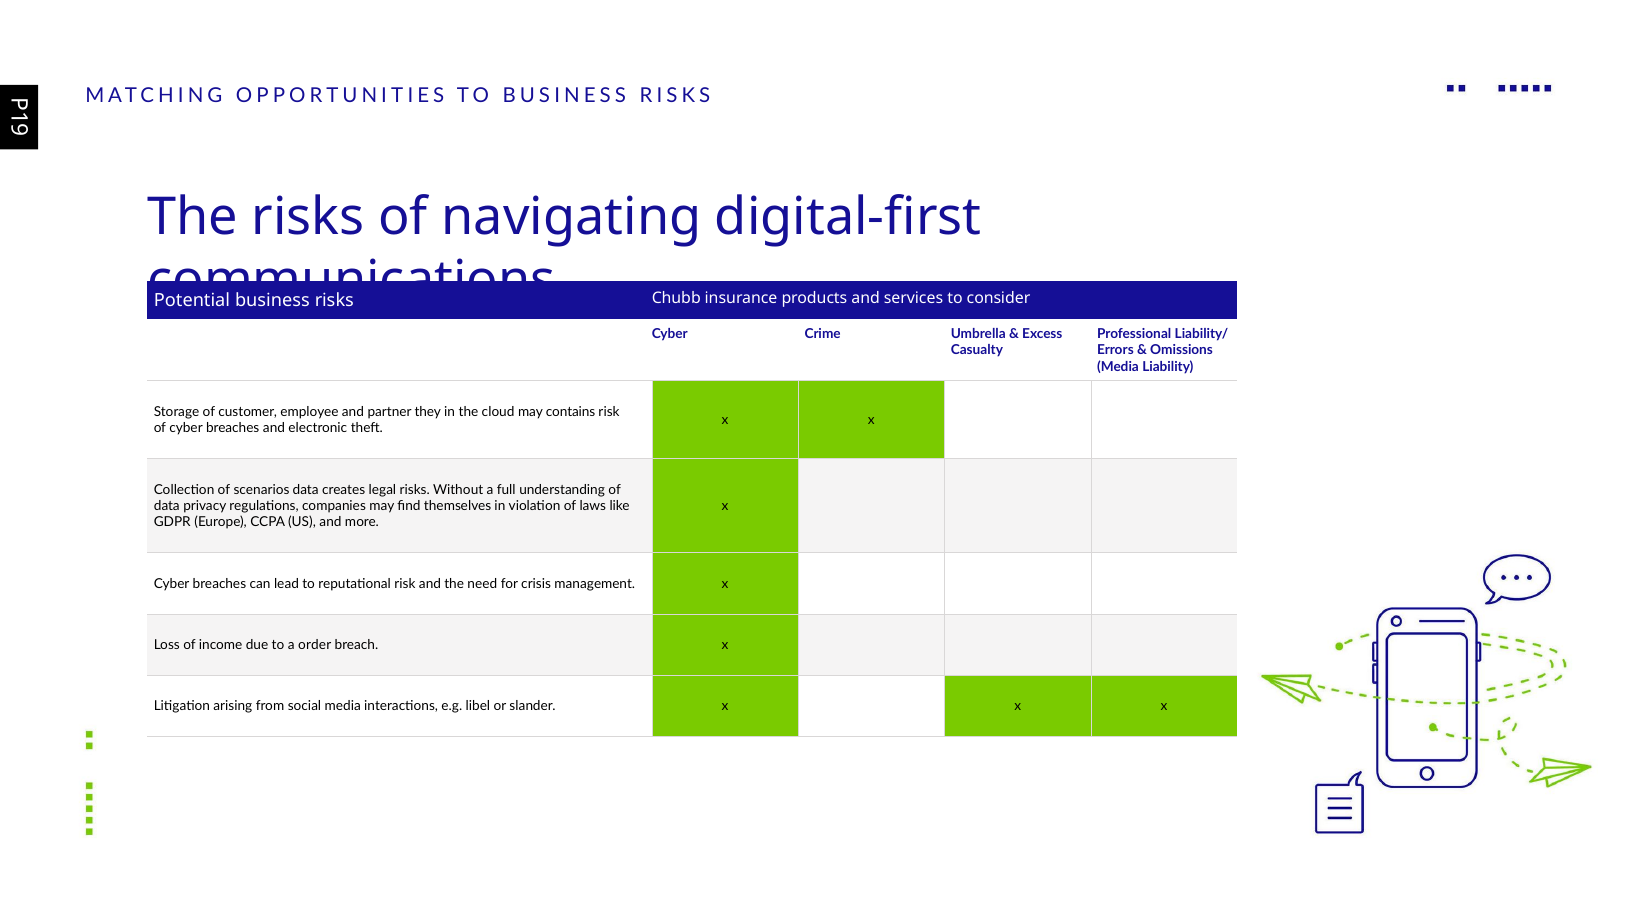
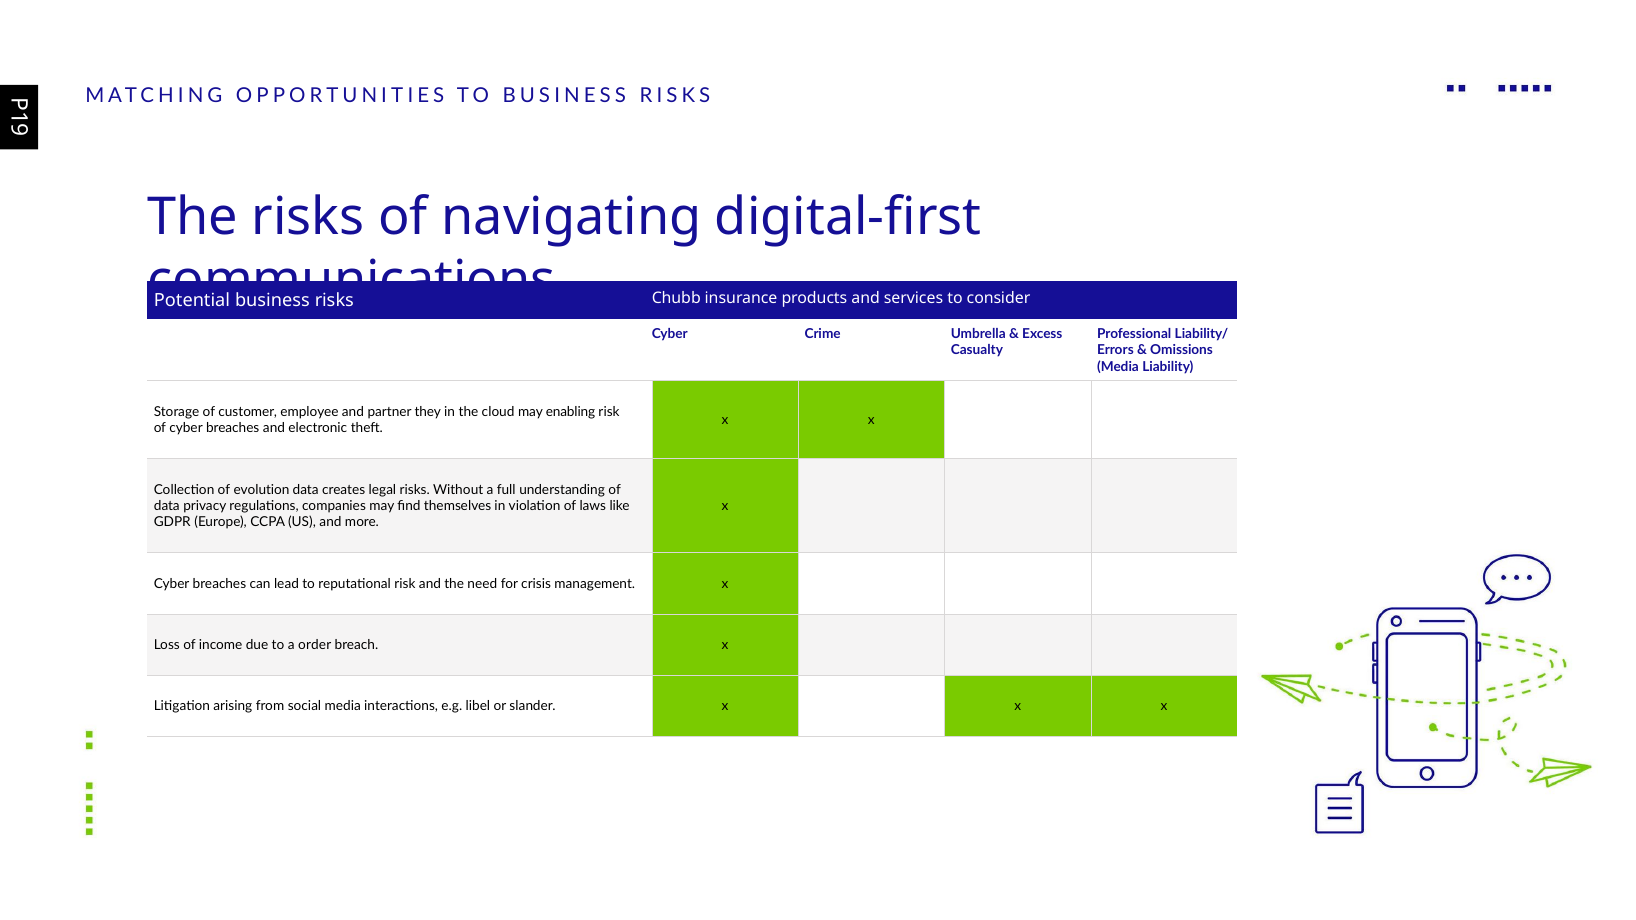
contains: contains -> enabling
scenarios: scenarios -> evolution
